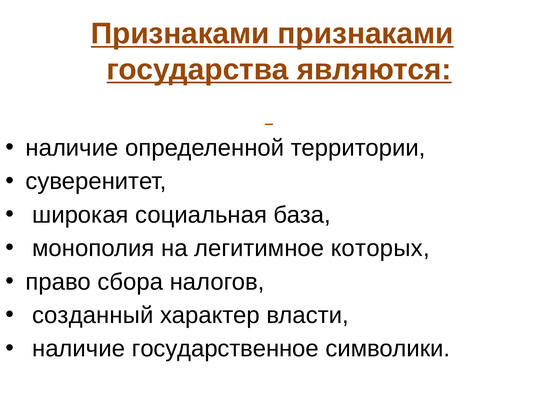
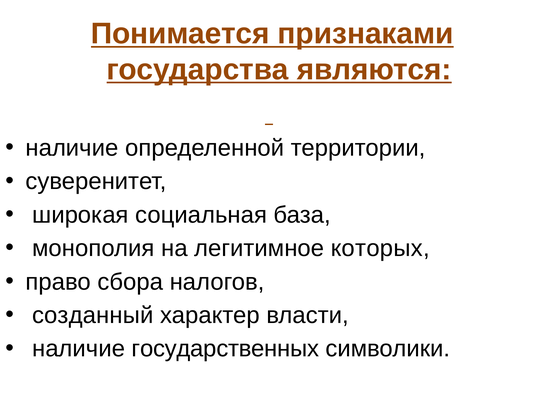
Признаками at (180, 34): Признаками -> Понимается
государственное: государственное -> государственных
